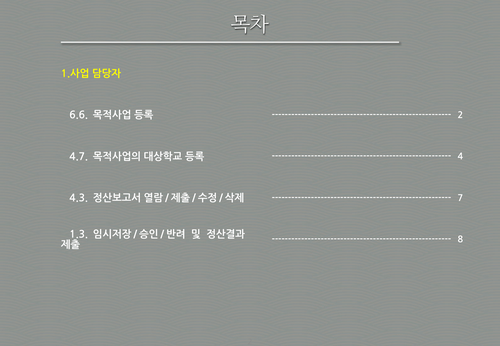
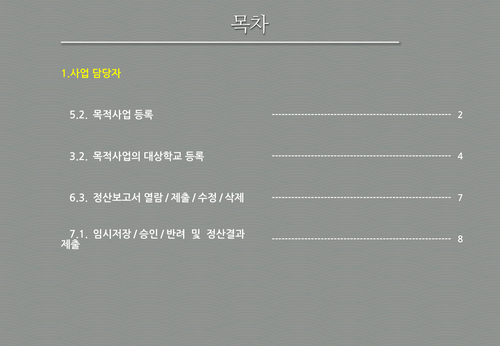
6.6: 6.6 -> 5.2
4.7: 4.7 -> 3.2
4.3: 4.3 -> 6.3
1.3: 1.3 -> 7.1
